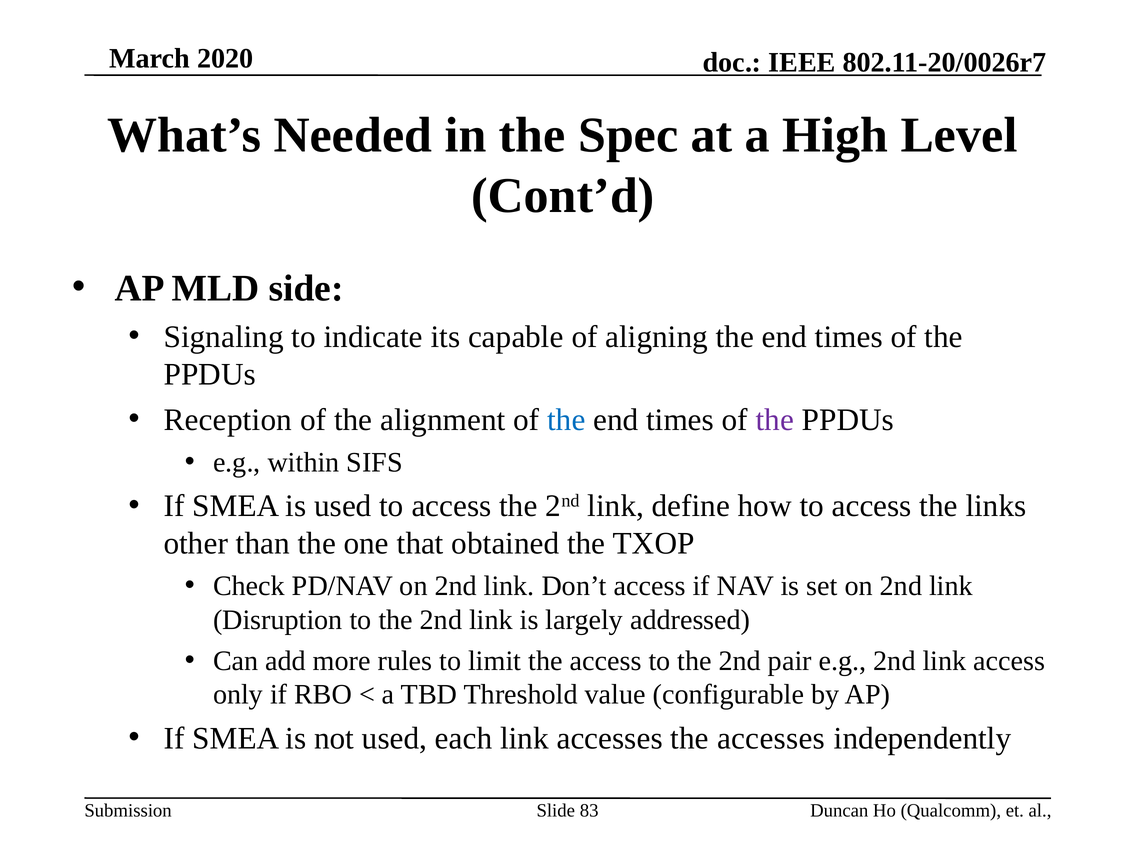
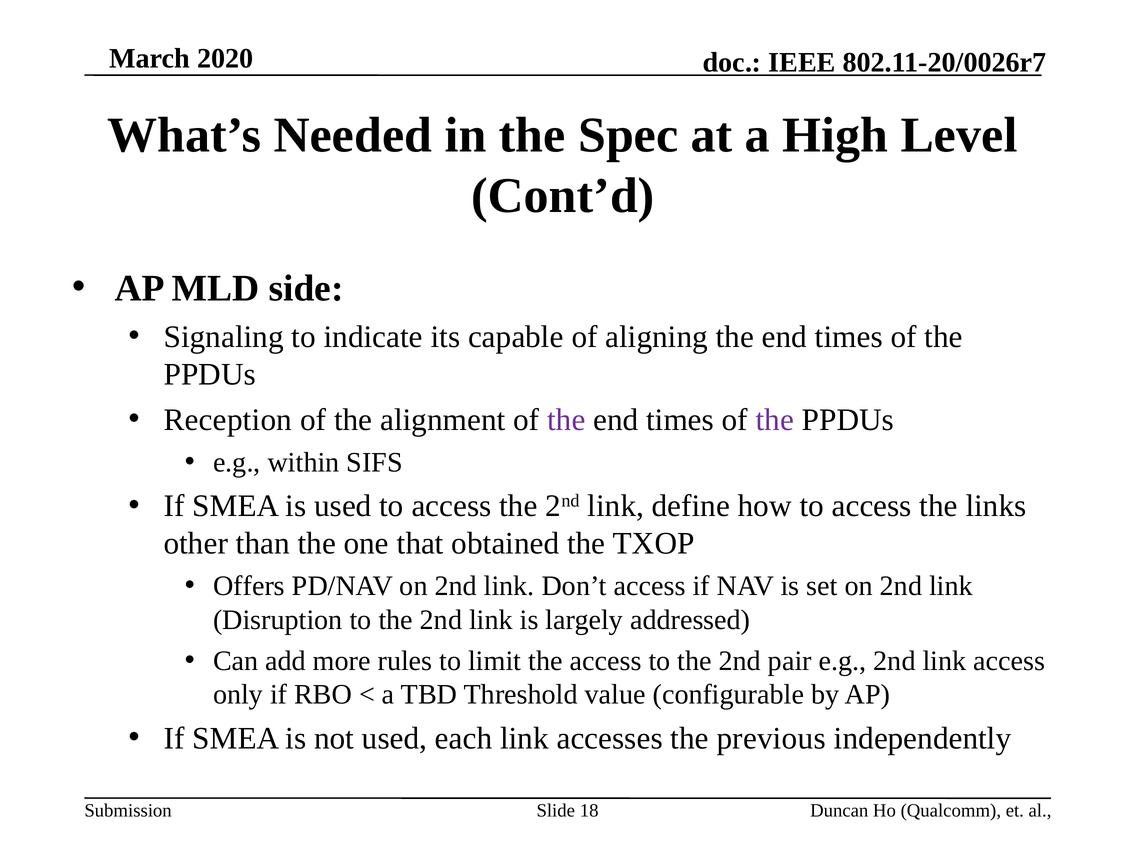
the at (566, 420) colour: blue -> purple
Check: Check -> Offers
the accesses: accesses -> previous
83: 83 -> 18
